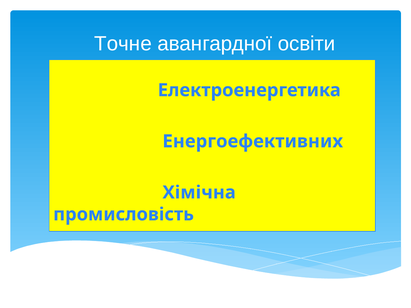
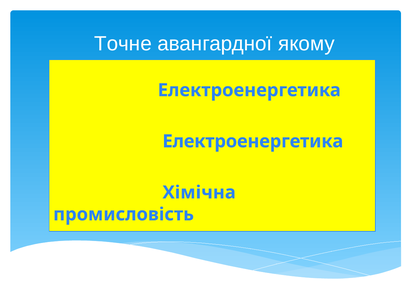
освіти: освіти -> якому
Енергоефективних at (253, 141): Енергоефективних -> Електроенергетика
